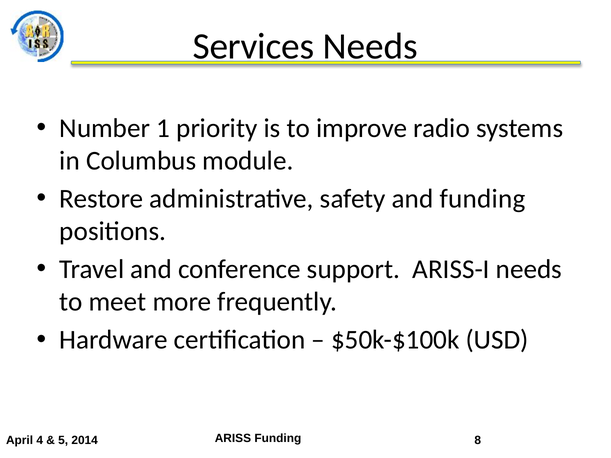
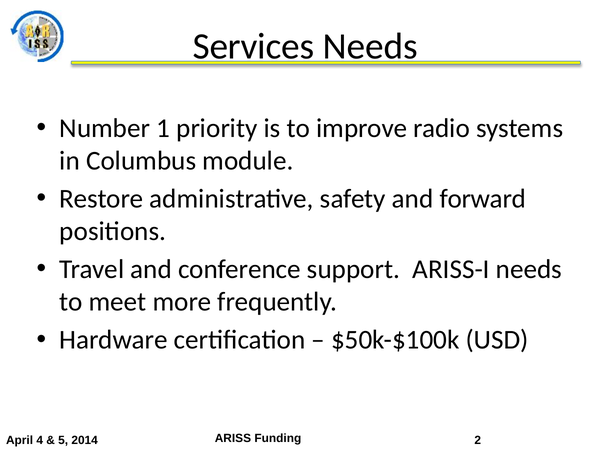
and funding: funding -> forward
8: 8 -> 2
